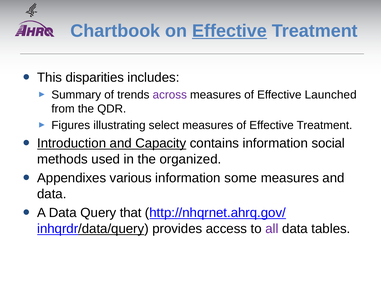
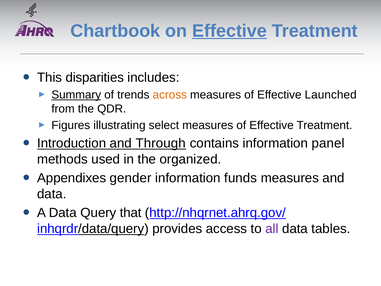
Summary underline: none -> present
across colour: purple -> orange
Capacity: Capacity -> Through
social: social -> panel
various: various -> gender
some: some -> funds
